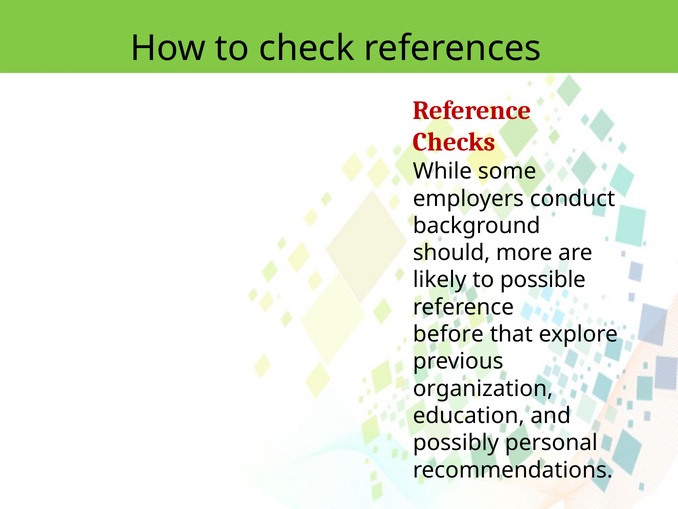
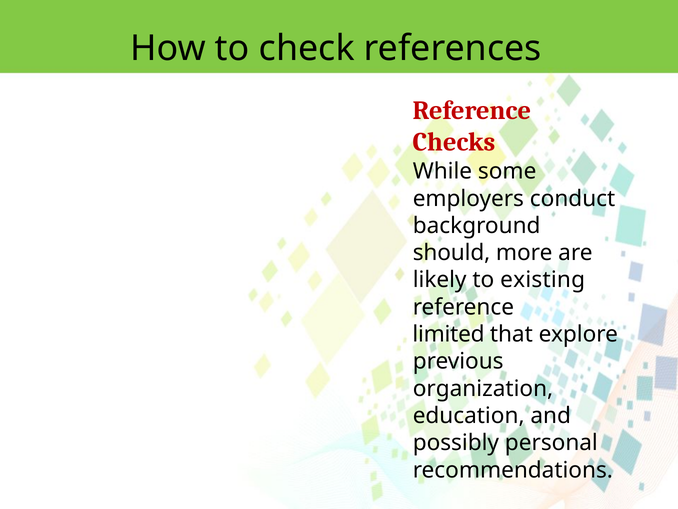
possible: possible -> existing
before: before -> limited
